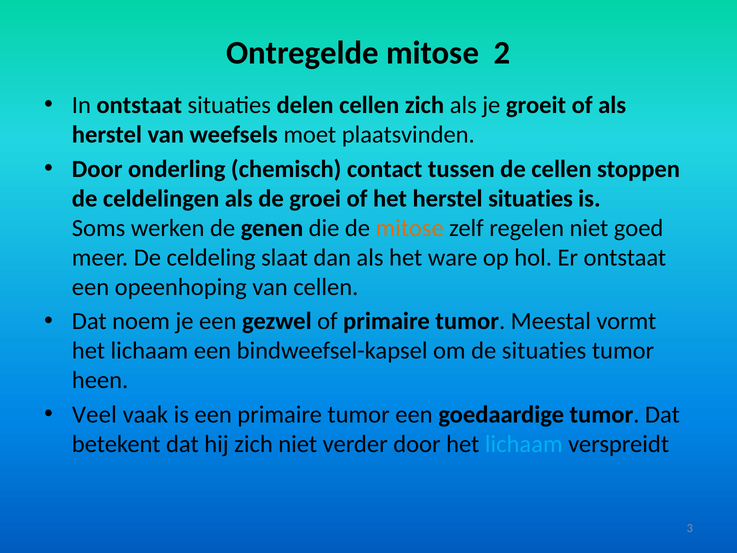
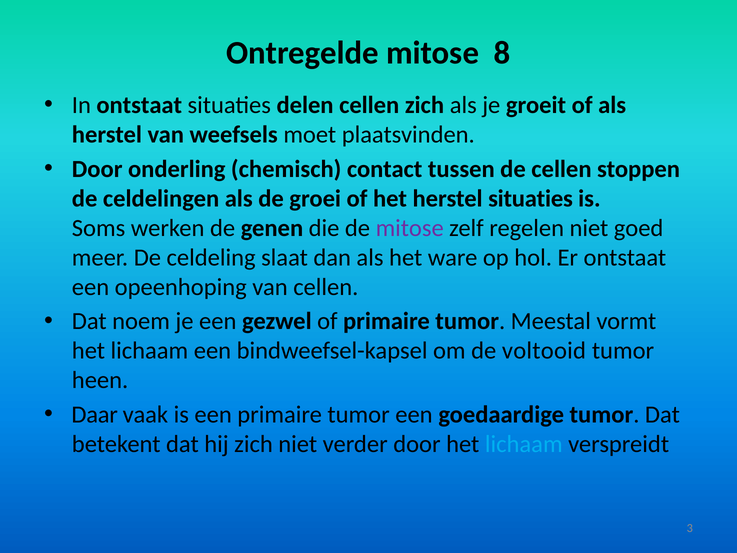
2: 2 -> 8
mitose at (410, 228) colour: orange -> purple
de situaties: situaties -> voltooid
Veel: Veel -> Daar
